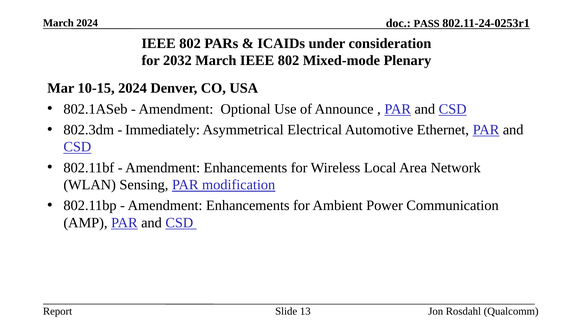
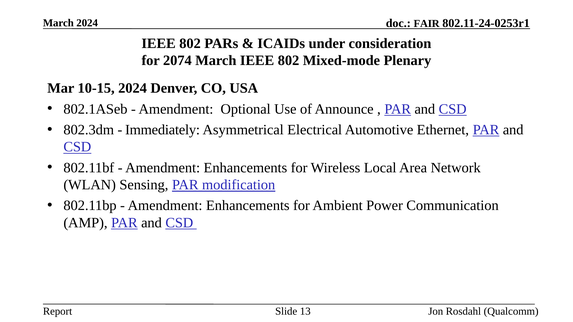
PASS: PASS -> FAIR
2032: 2032 -> 2074
